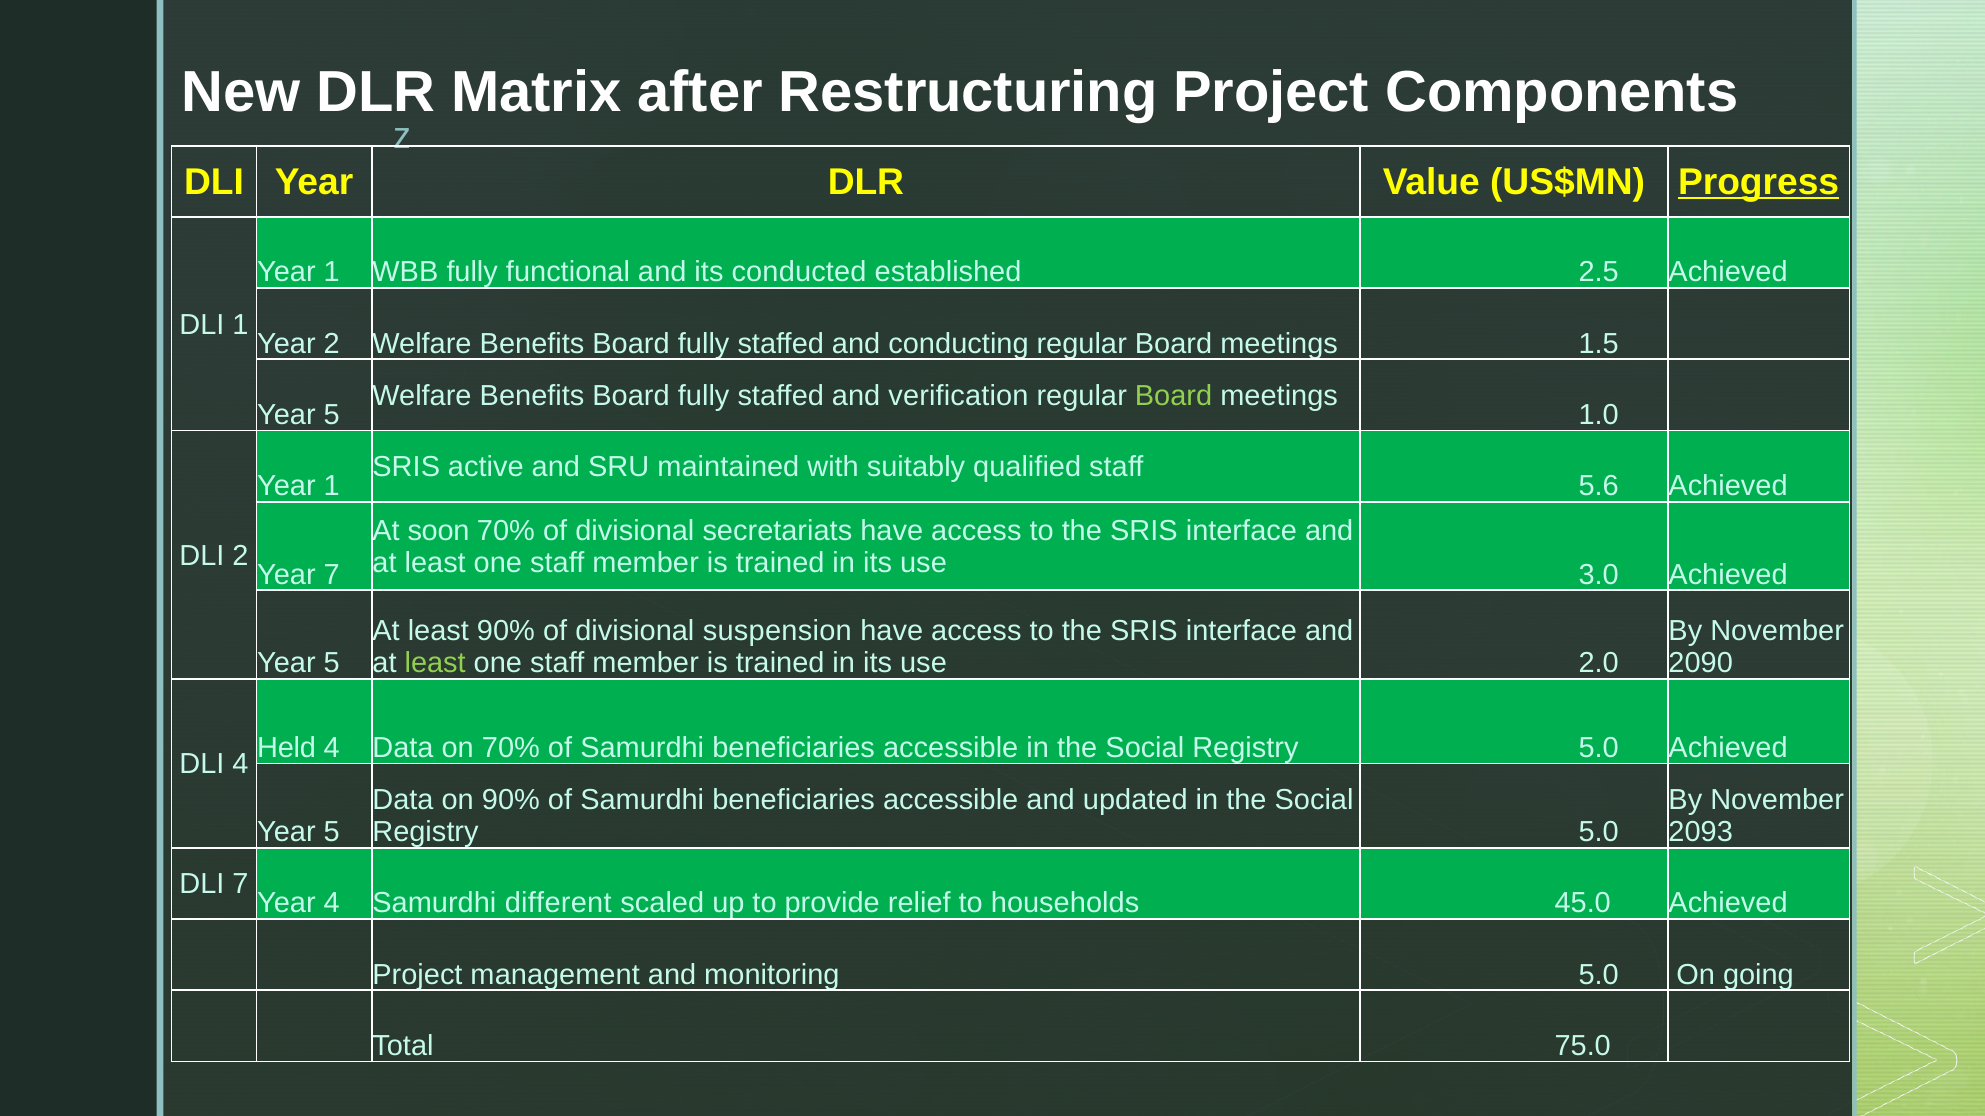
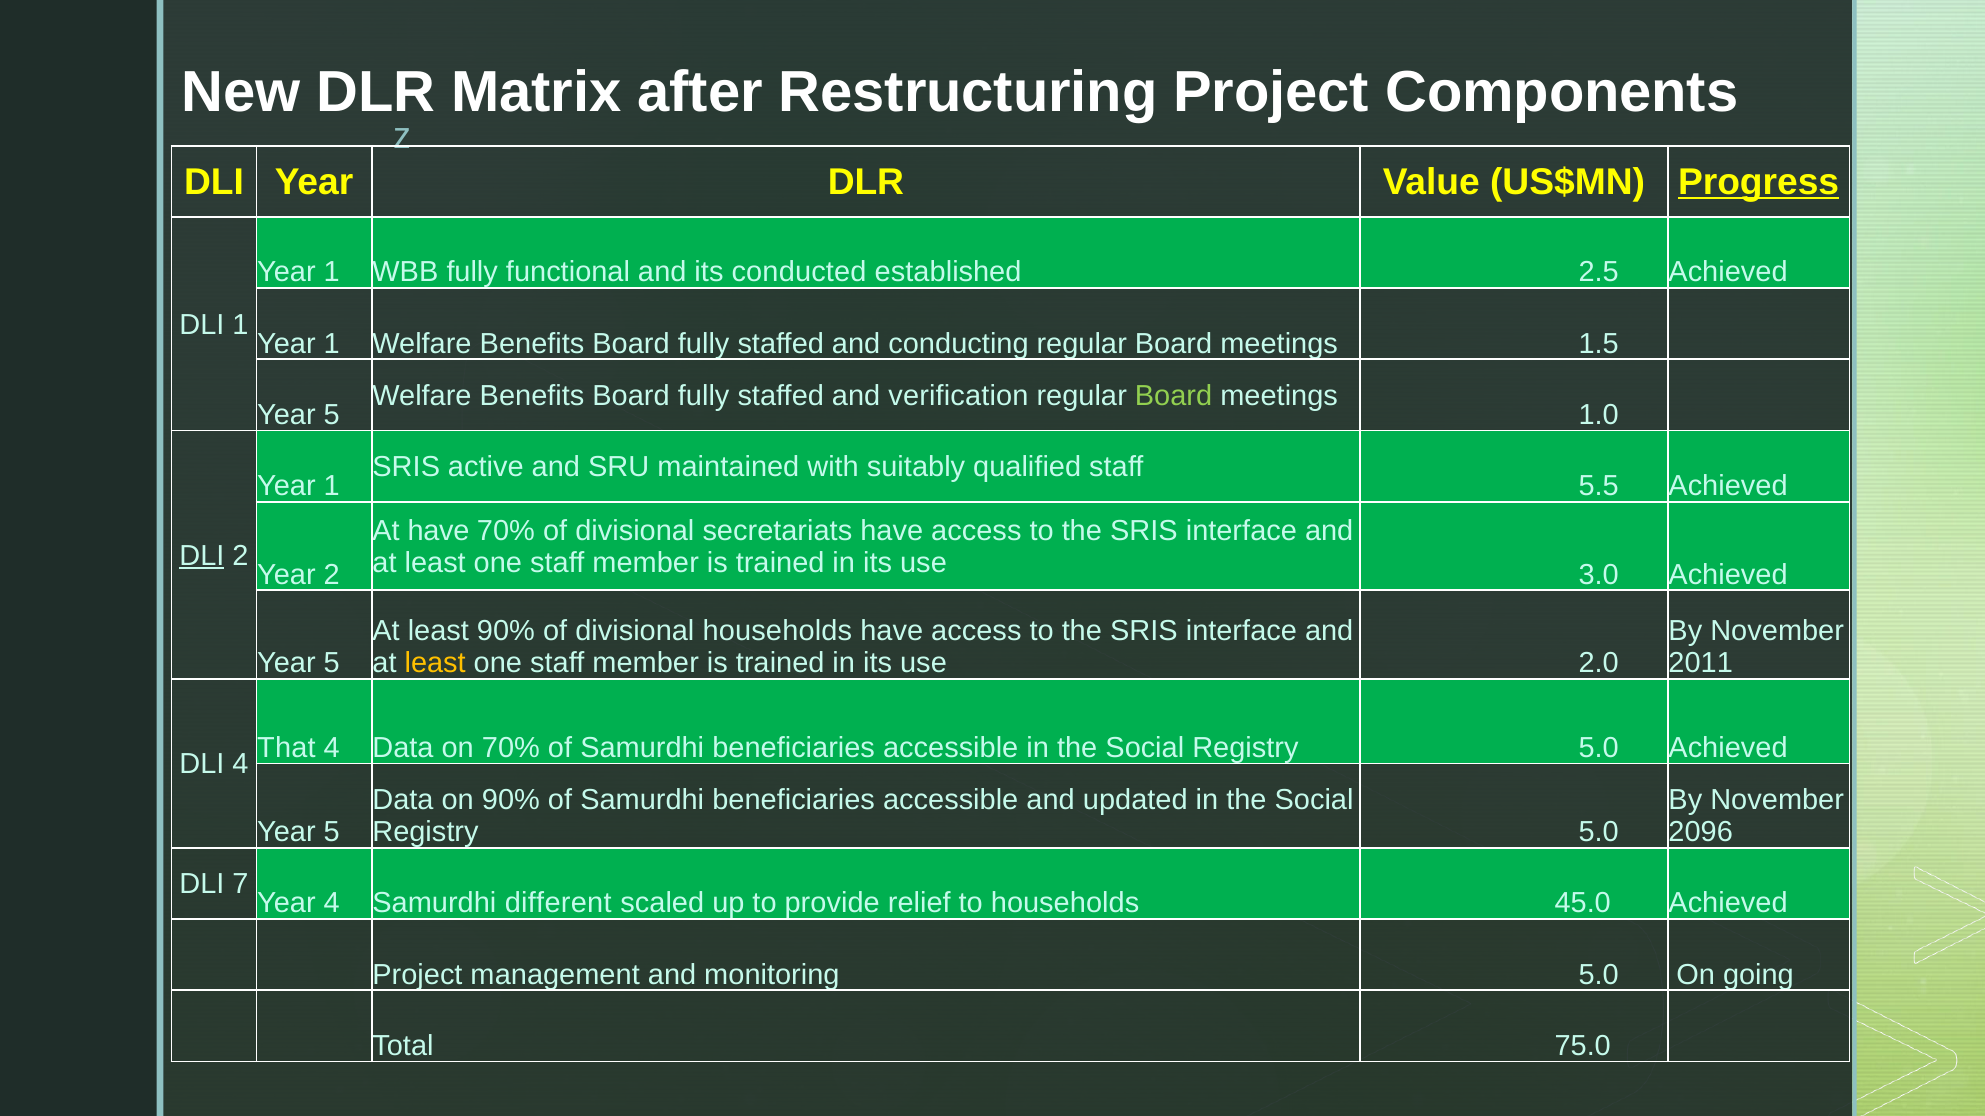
2 at (332, 344): 2 -> 1
5.6: 5.6 -> 5.5
At soon: soon -> have
DLI at (202, 556) underline: none -> present
Year 7: 7 -> 2
divisional suspension: suspension -> households
least at (435, 664) colour: light green -> yellow
2090: 2090 -> 2011
Held: Held -> That
2093: 2093 -> 2096
